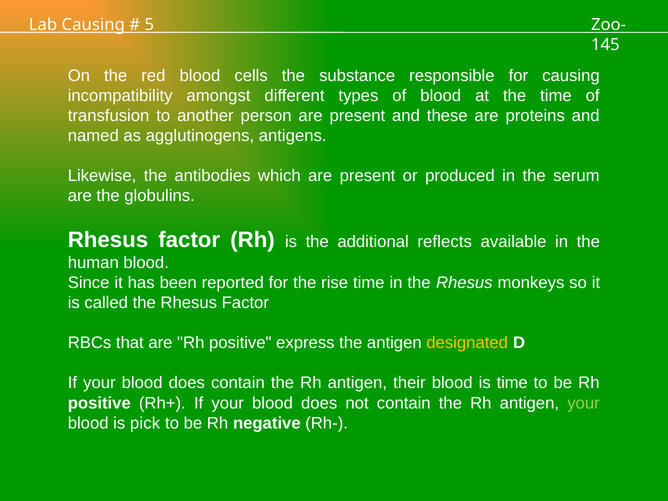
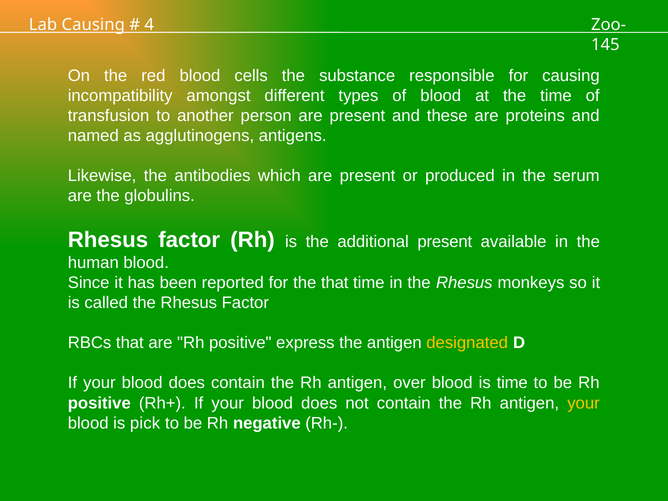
5: 5 -> 4
additional reflects: reflects -> present
the rise: rise -> that
their: their -> over
your at (584, 403) colour: light green -> yellow
